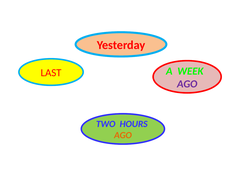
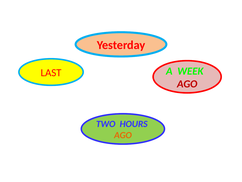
AGO at (187, 84) colour: purple -> red
